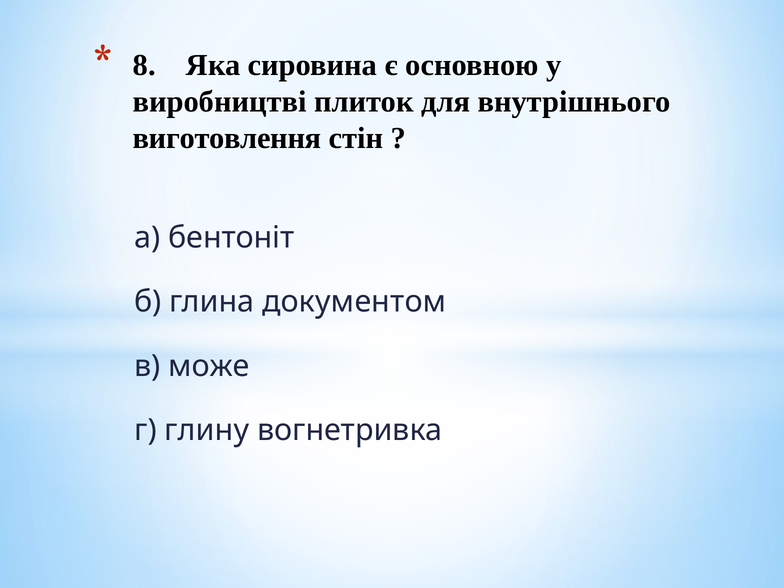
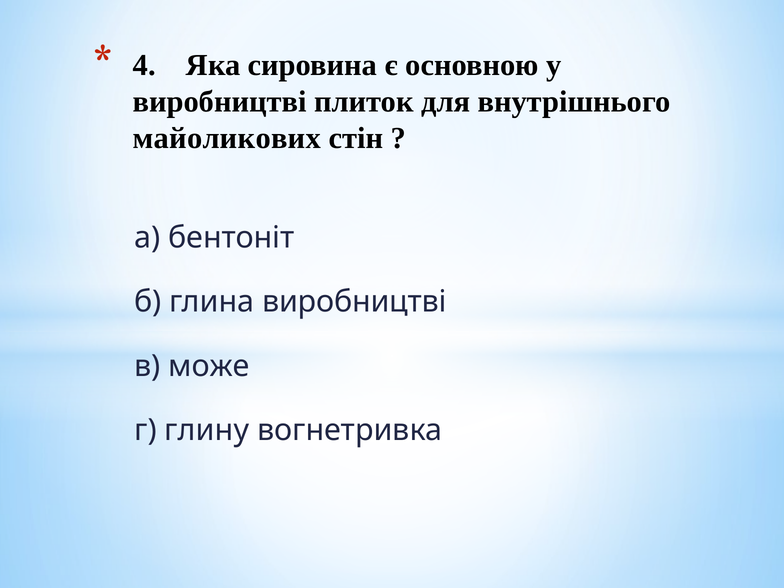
8: 8 -> 4
виготовлення: виготовлення -> майоликових
глина документом: документом -> виробництві
